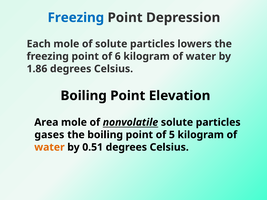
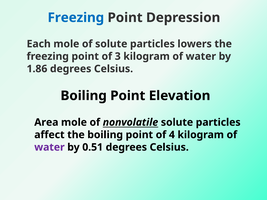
6: 6 -> 3
gases: gases -> affect
5: 5 -> 4
water at (49, 147) colour: orange -> purple
